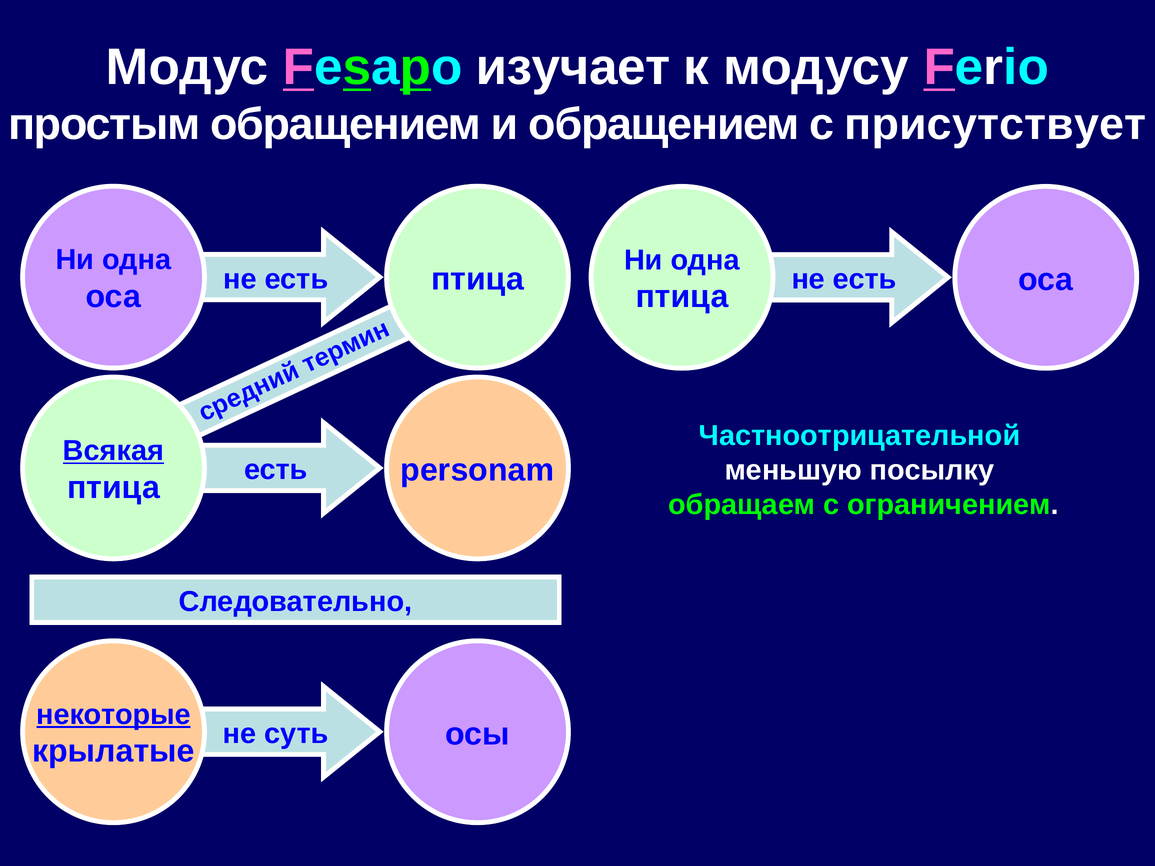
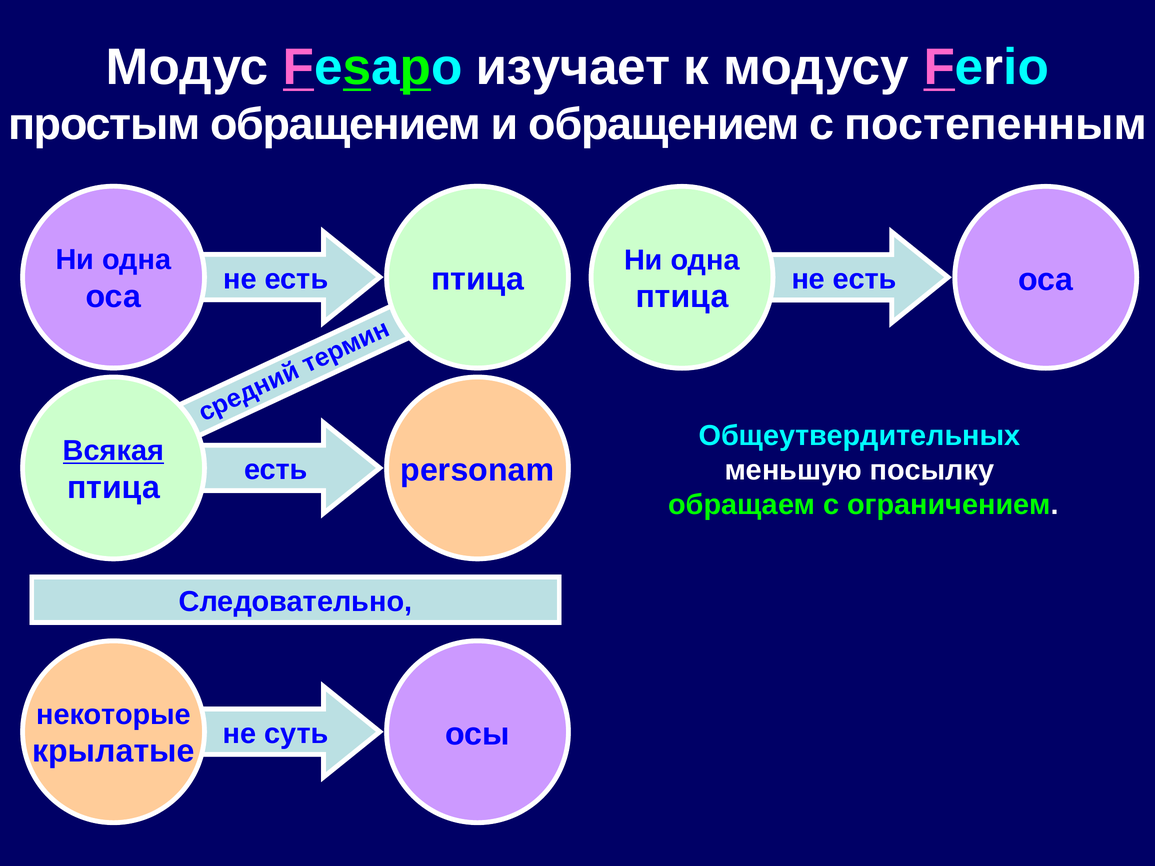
присутствует: присутствует -> постепенным
Частноотрицательной: Частноотрицательной -> Общеутвердительных
некоторые underline: present -> none
